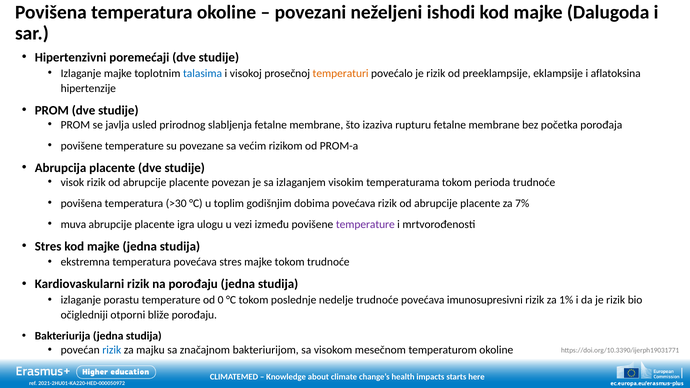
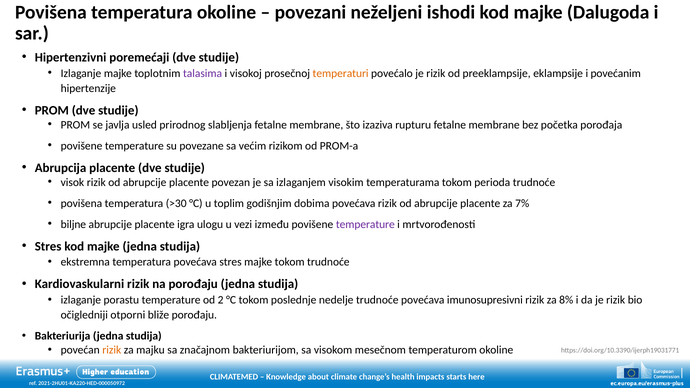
talasima colour: blue -> purple
aflatoksina: aflatoksina -> povećanim
muva: muva -> biljne
0: 0 -> 2
1%: 1% -> 8%
rizik at (112, 350) colour: blue -> orange
